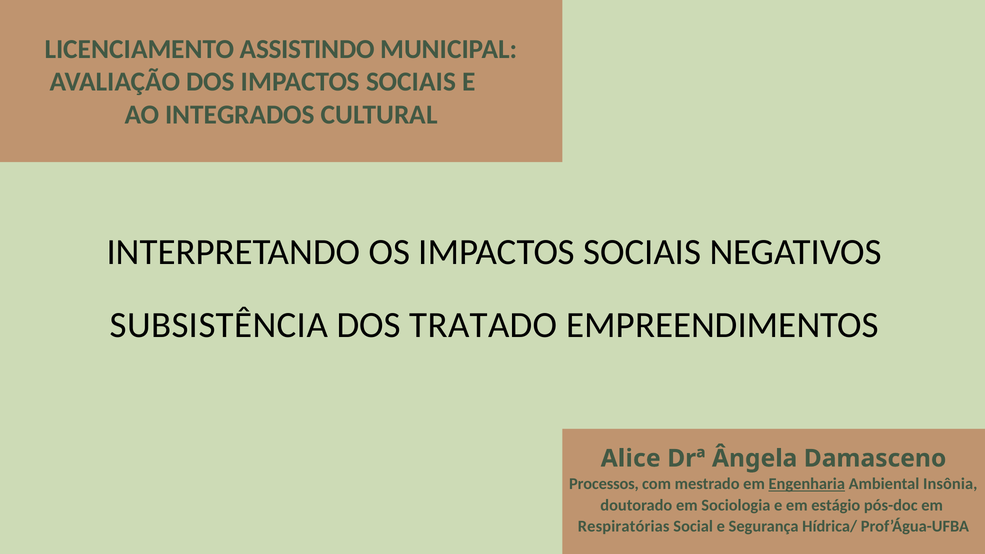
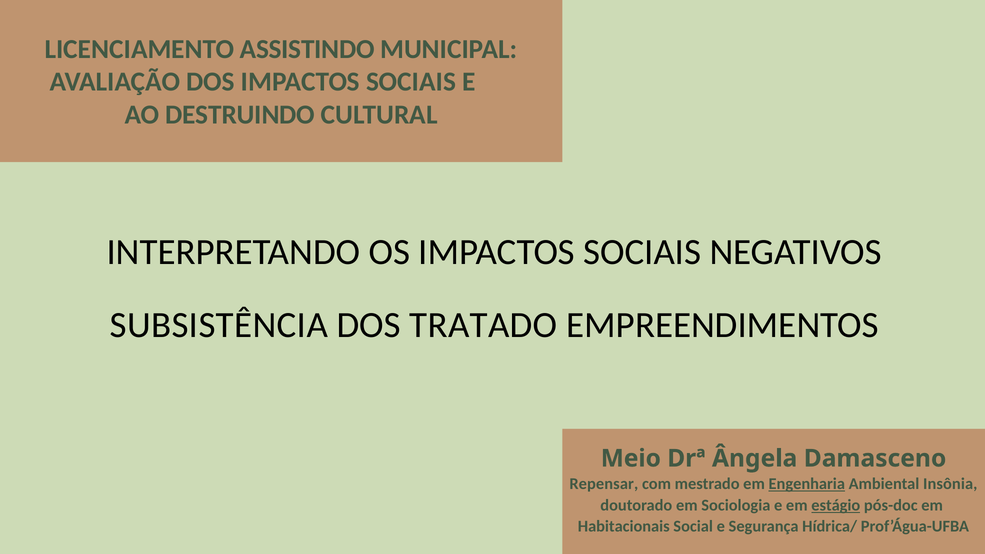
INTEGRADOS: INTEGRADOS -> DESTRUINDO
Alice: Alice -> Meio
Processos: Processos -> Repensar
estágio underline: none -> present
Respiratórias: Respiratórias -> Habitacionais
